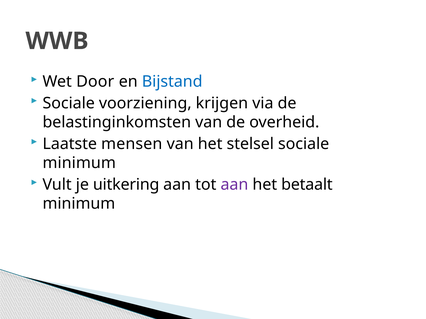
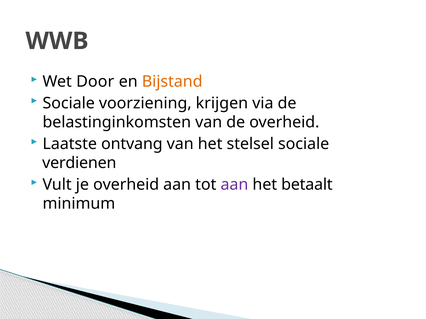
Bijstand colour: blue -> orange
mensen: mensen -> ontvang
minimum at (79, 163): minimum -> verdienen
je uitkering: uitkering -> overheid
